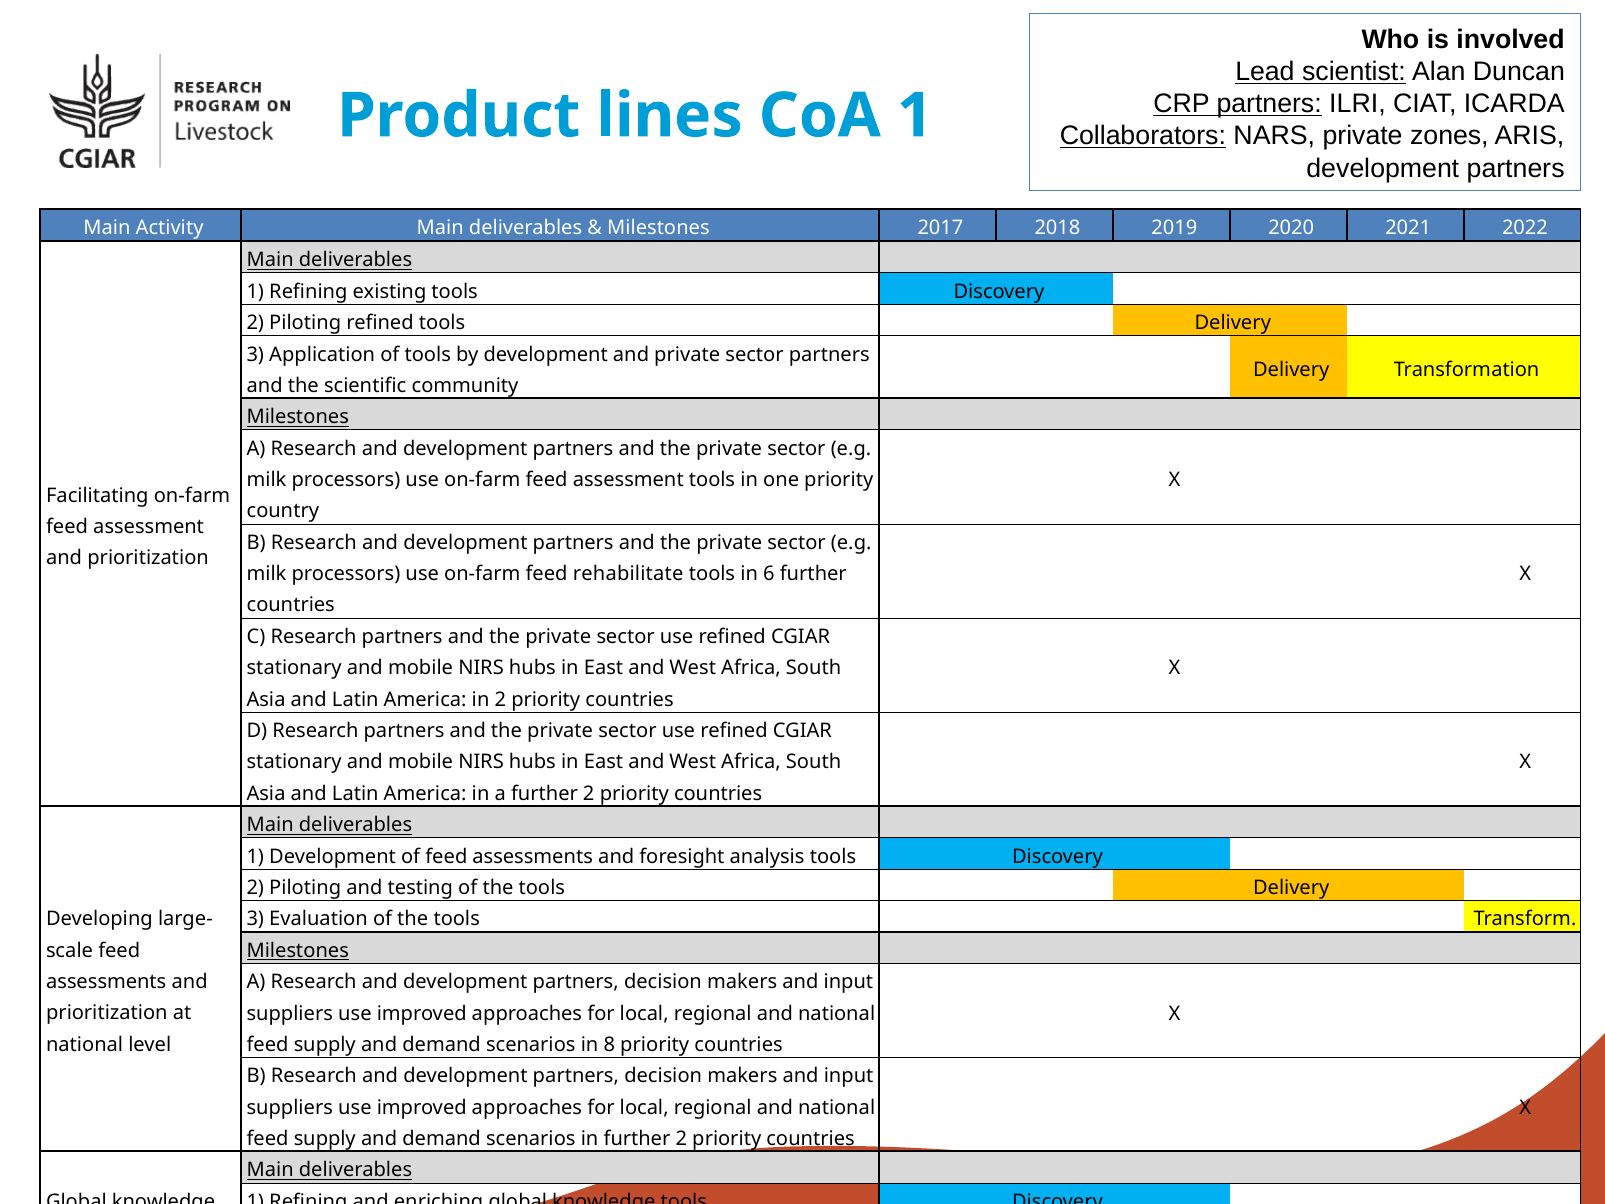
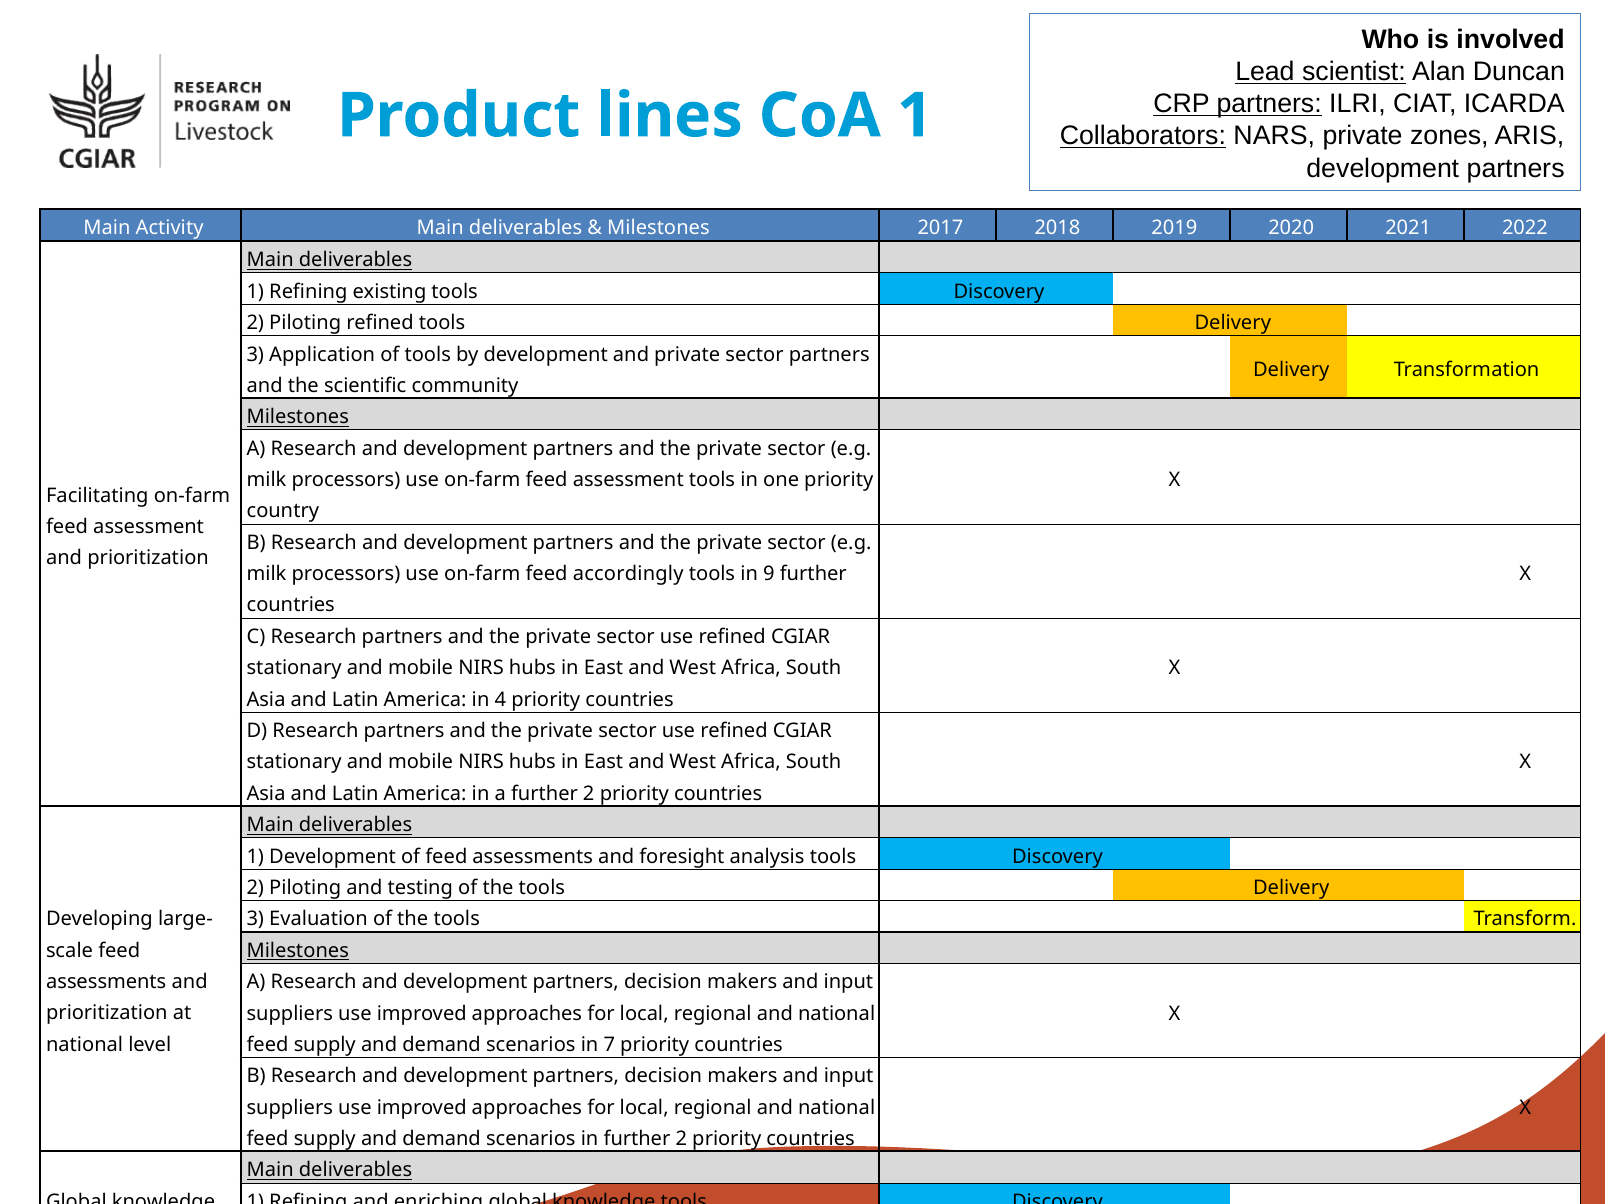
rehabilitate: rehabilitate -> accordingly
6: 6 -> 9
in 2: 2 -> 4
8: 8 -> 7
